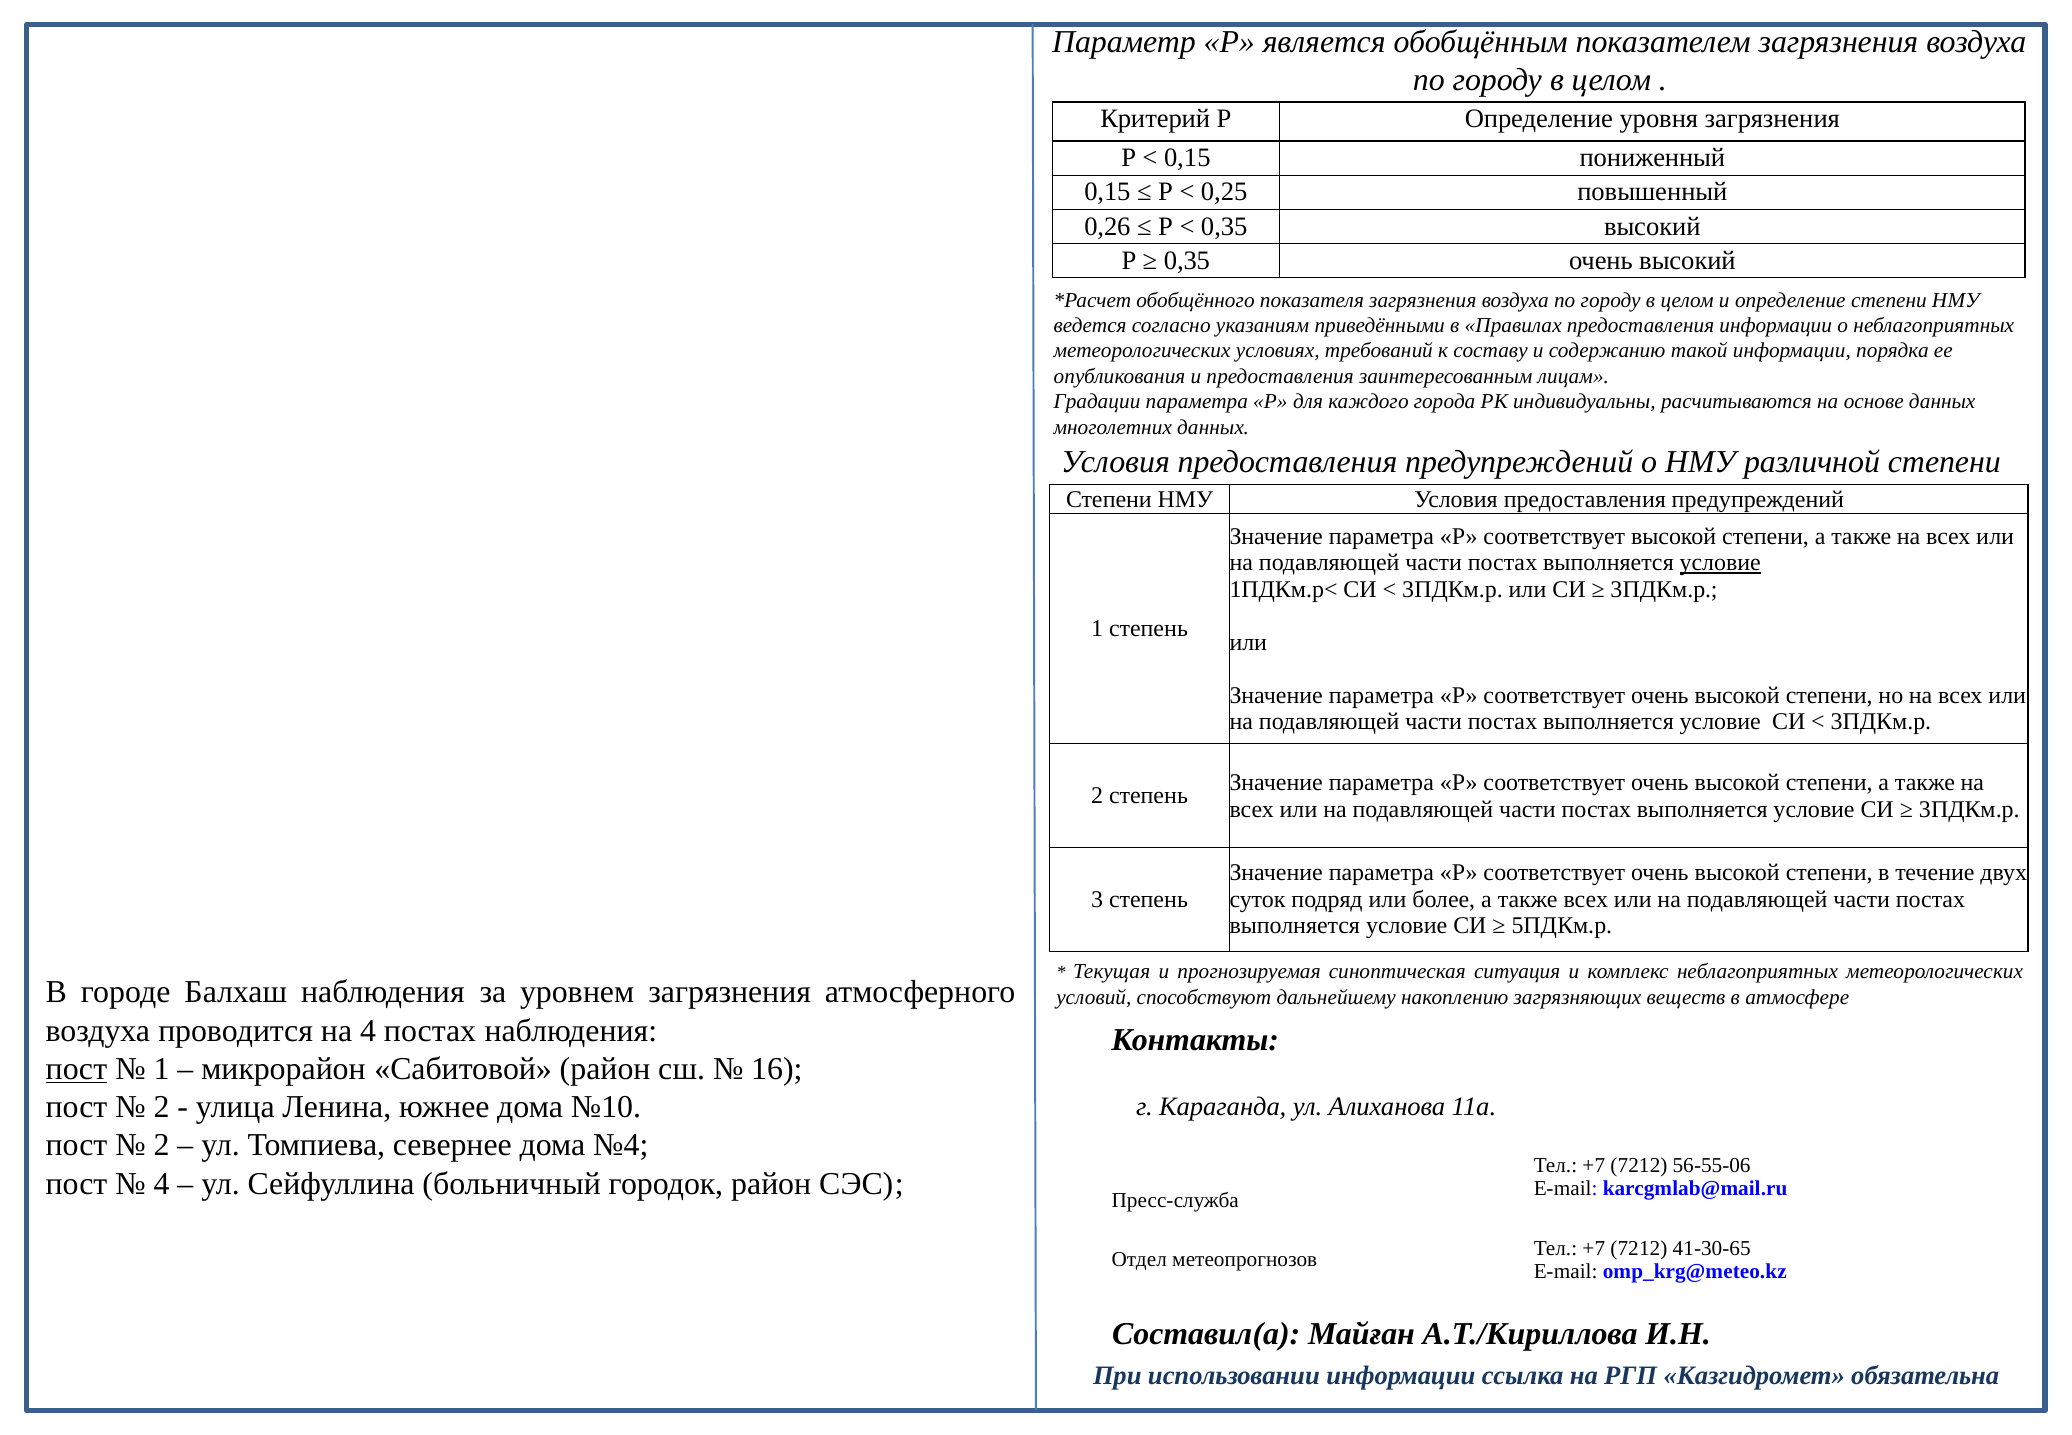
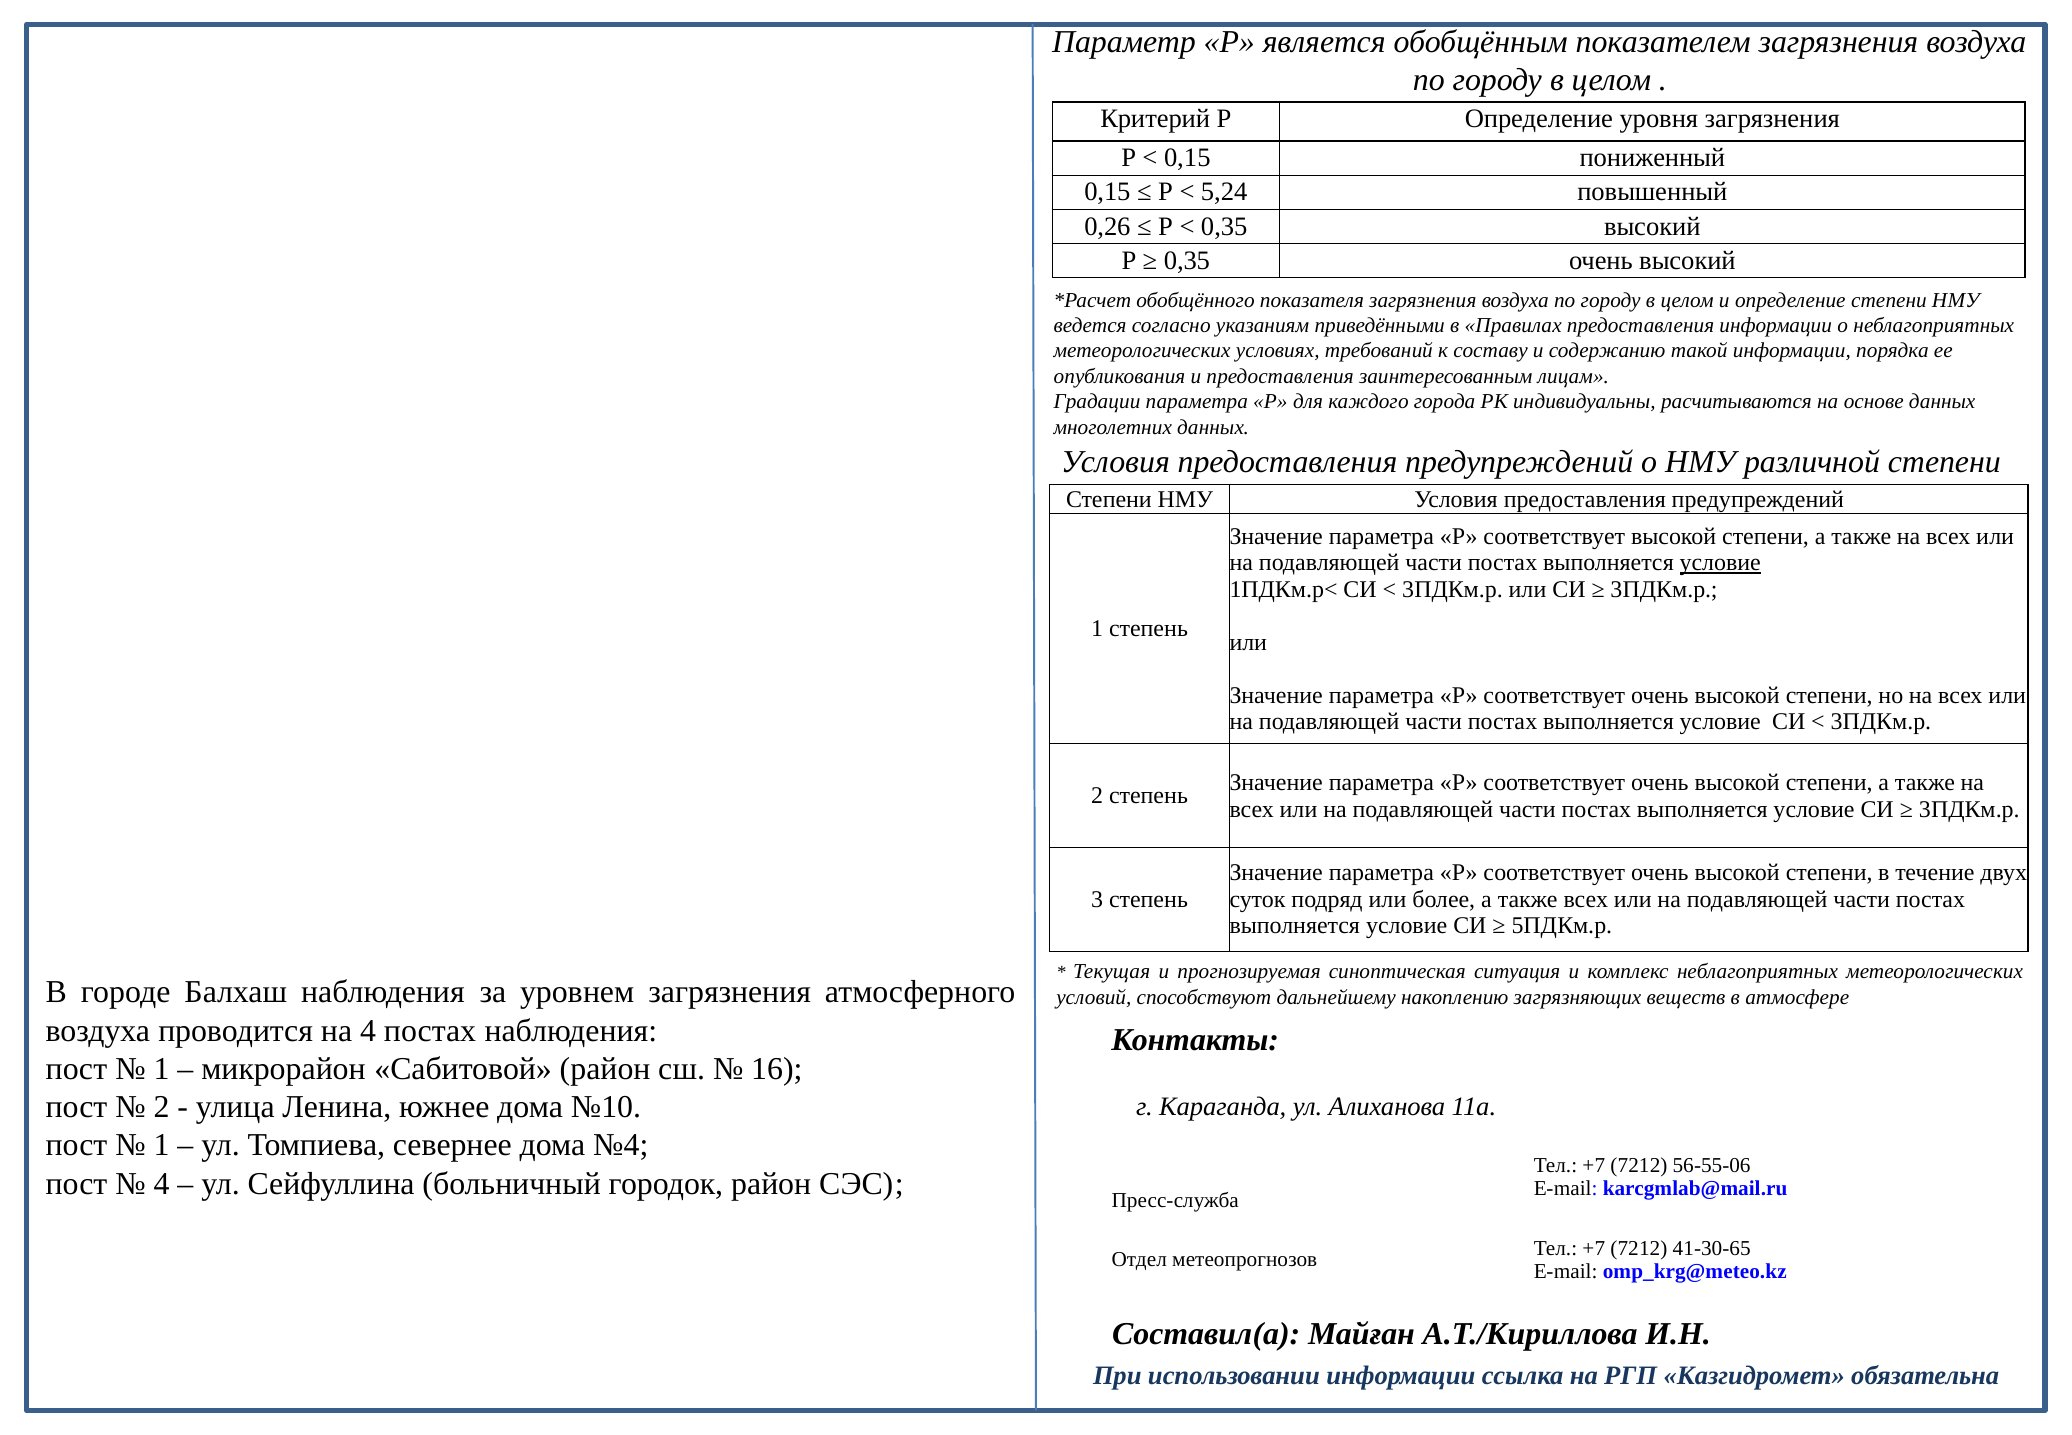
0,25: 0,25 -> 5,24
пост at (76, 1068) underline: present -> none
2 at (162, 1145): 2 -> 1
